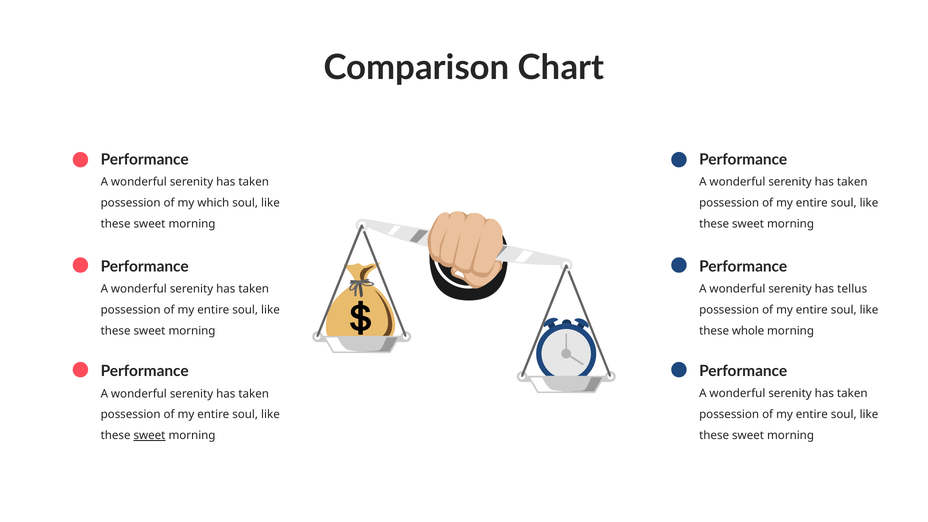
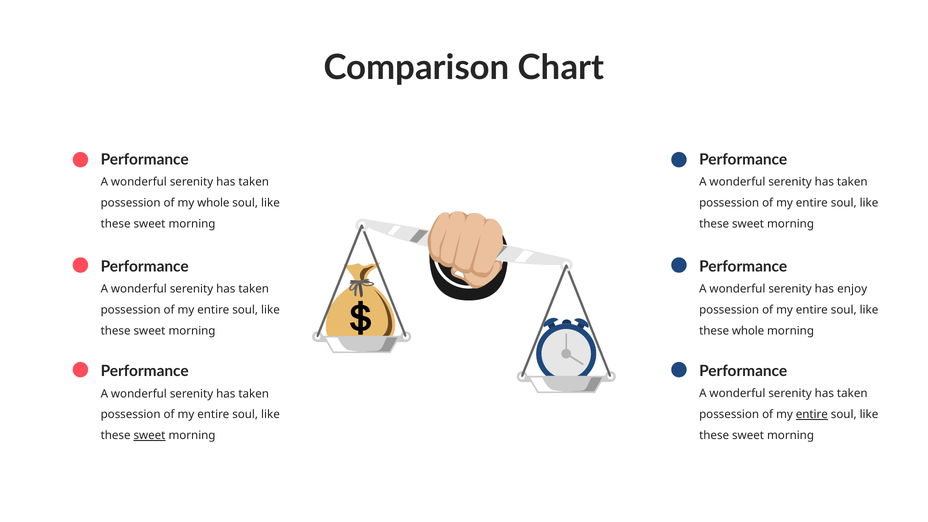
my which: which -> whole
tellus: tellus -> enjoy
entire at (812, 415) underline: none -> present
